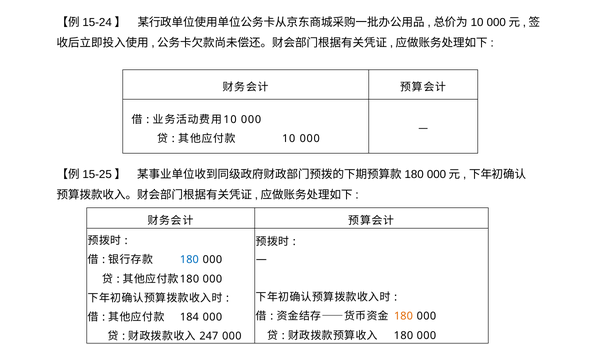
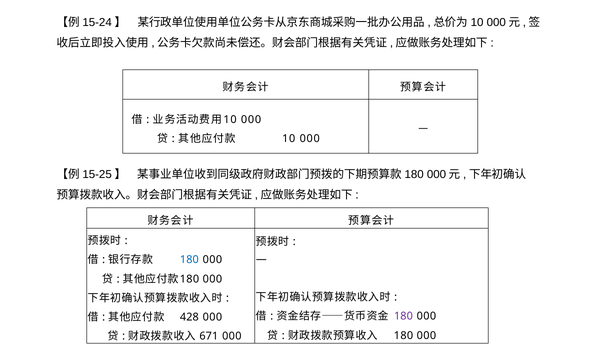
180 at (403, 316) colour: orange -> purple
184: 184 -> 428
247: 247 -> 671
